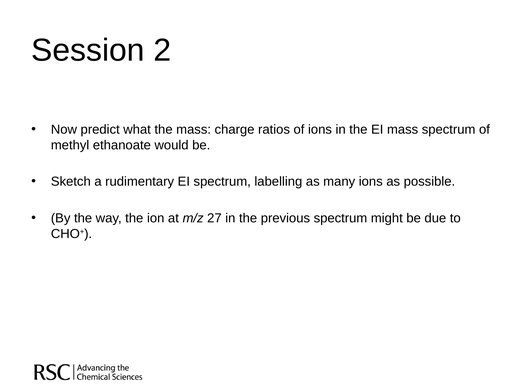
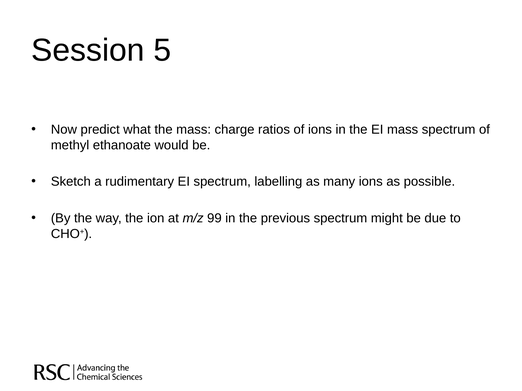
2: 2 -> 5
27: 27 -> 99
